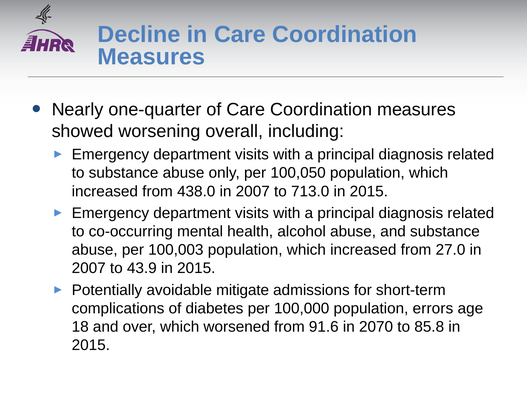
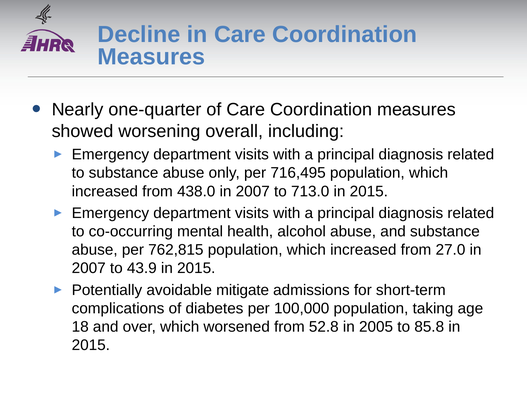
100,050: 100,050 -> 716,495
100,003: 100,003 -> 762,815
errors: errors -> taking
91.6: 91.6 -> 52.8
2070: 2070 -> 2005
